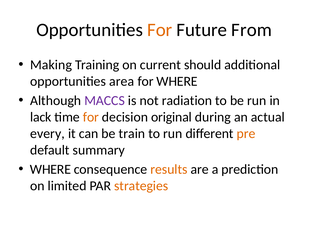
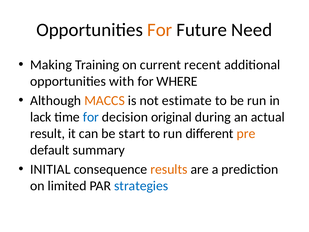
From: From -> Need
should: should -> recent
area: area -> with
MACCS colour: purple -> orange
radiation: radiation -> estimate
for at (91, 117) colour: orange -> blue
every: every -> result
train: train -> start
WHERE at (50, 169): WHERE -> INITIAL
strategies colour: orange -> blue
